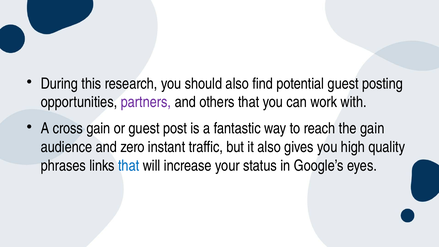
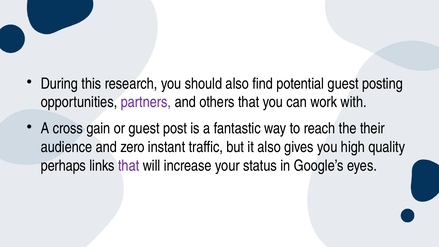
the gain: gain -> their
phrases: phrases -> perhaps
that at (129, 166) colour: blue -> purple
